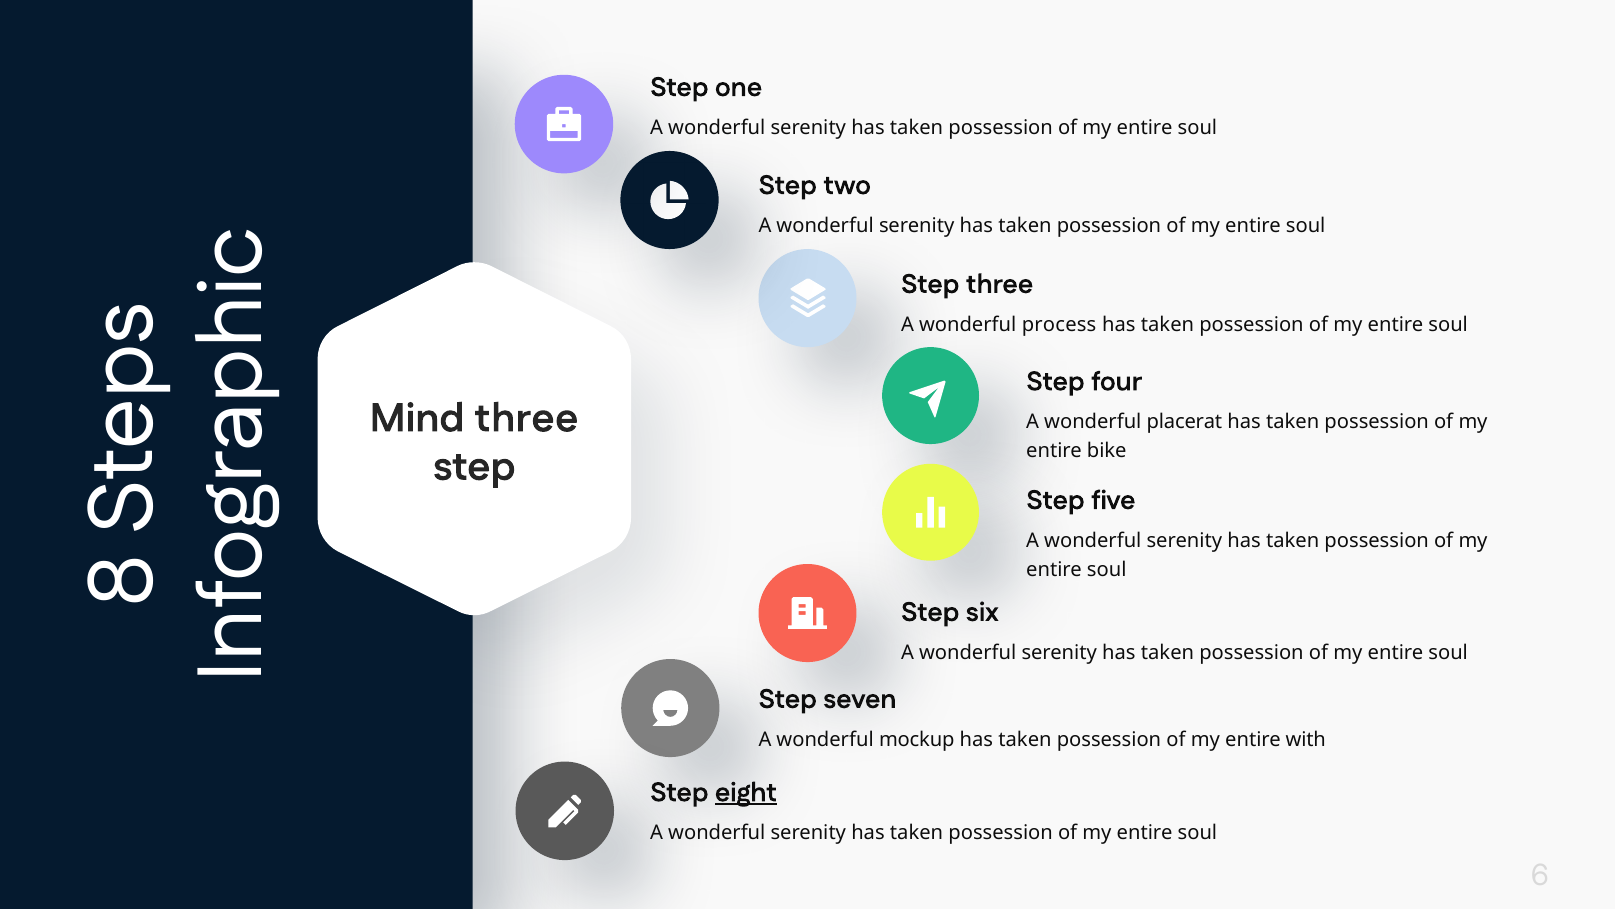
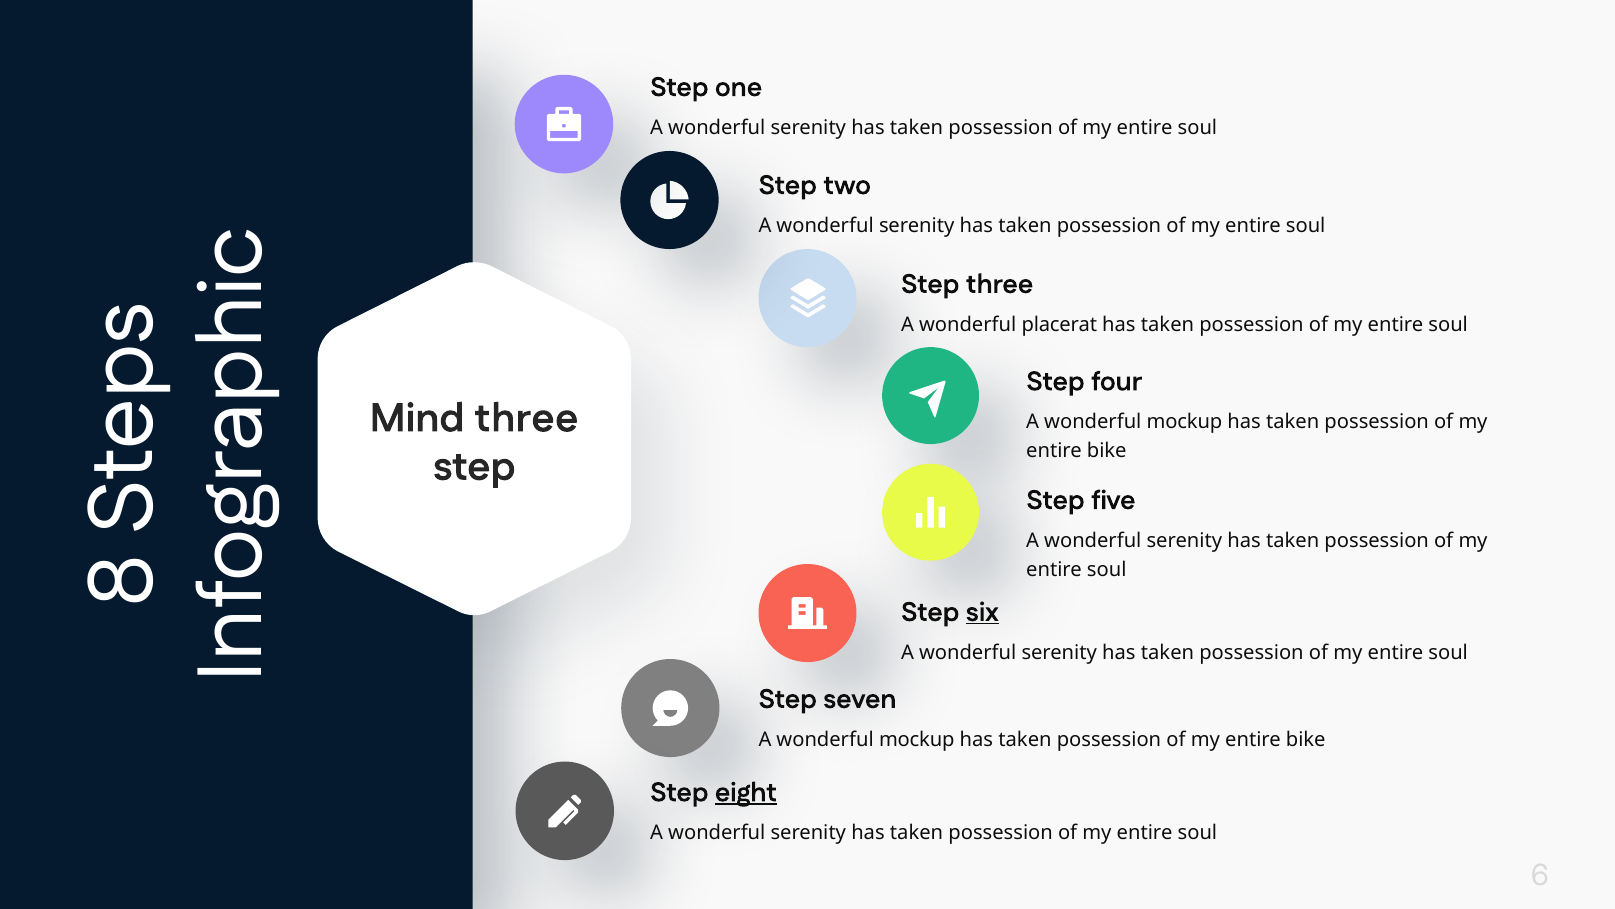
process: process -> placerat
placerat at (1185, 422): placerat -> mockup
six underline: none -> present
with at (1306, 739): with -> bike
